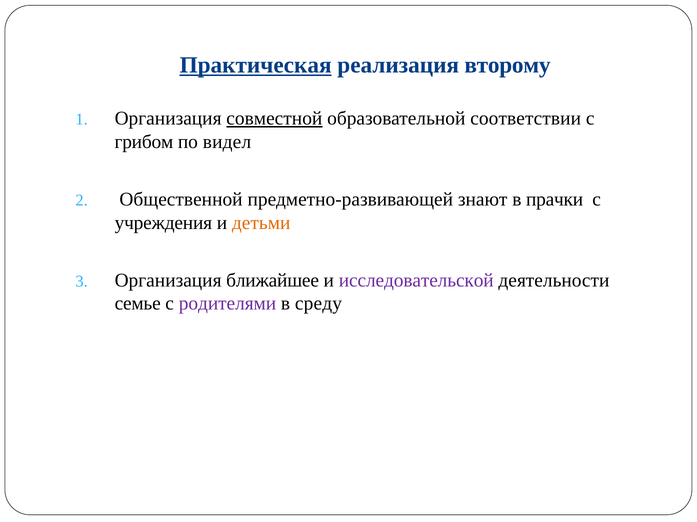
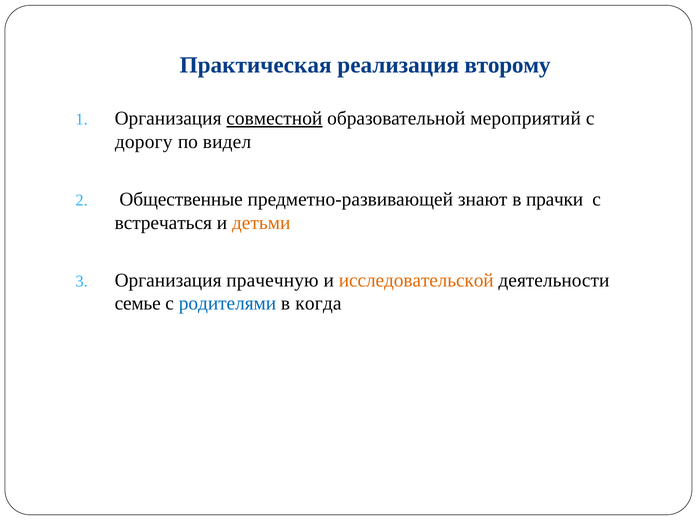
Практическая underline: present -> none
соответствии: соответствии -> мероприятий
грибом: грибом -> дорогу
Общественной: Общественной -> Общественные
учреждения: учреждения -> встречаться
ближайшее: ближайшее -> прачечную
исследовательской colour: purple -> orange
родителями colour: purple -> blue
среду: среду -> когда
